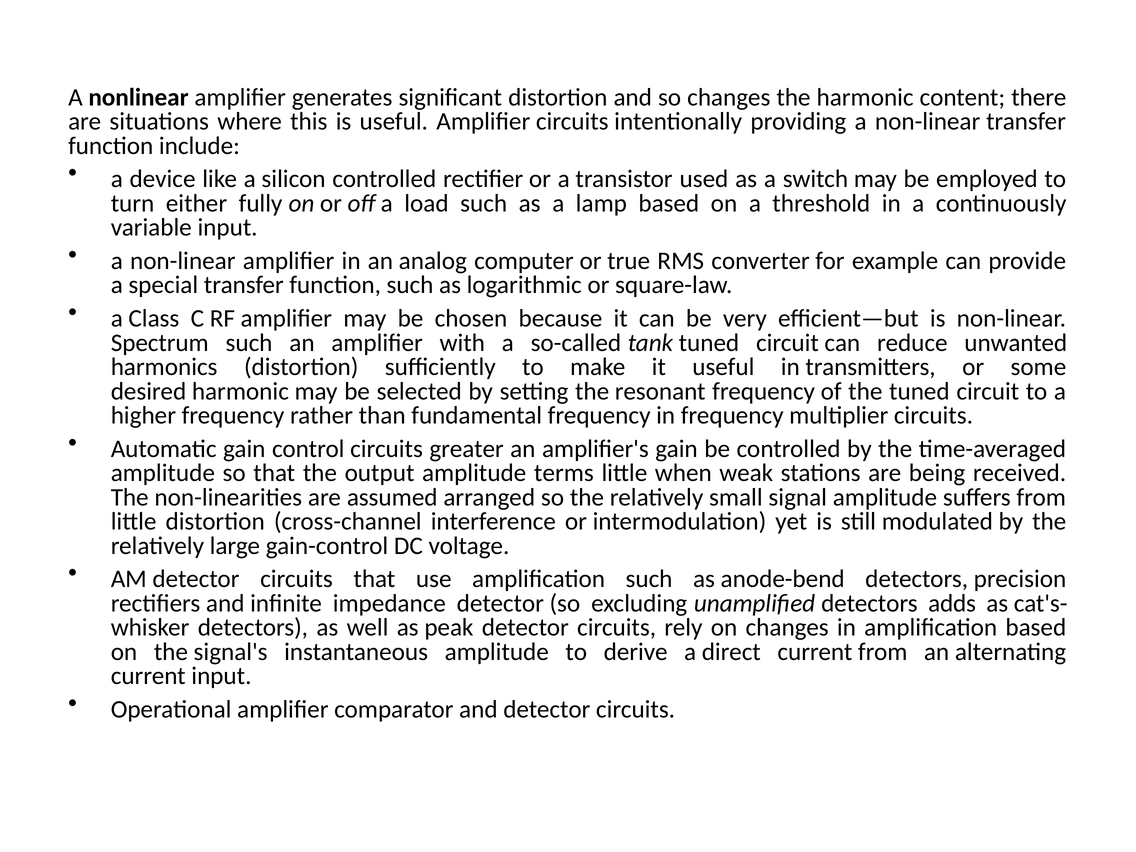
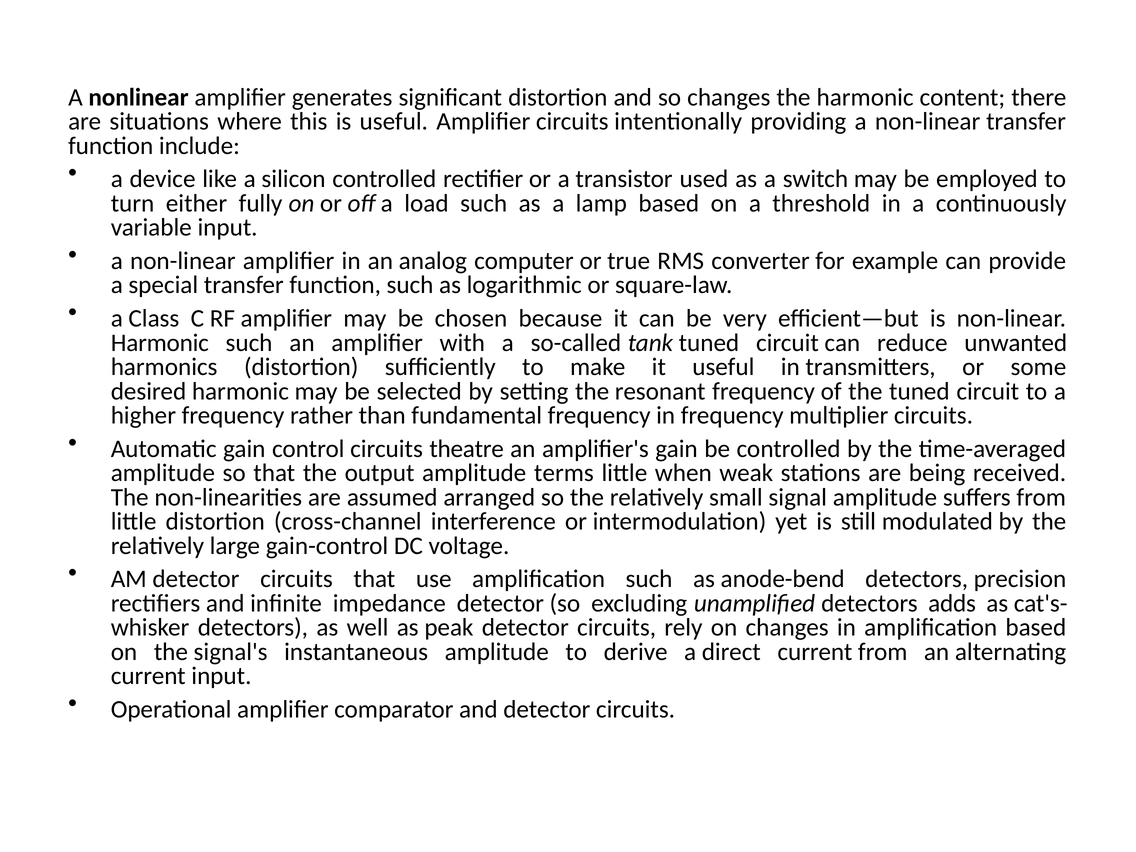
Spectrum at (160, 343): Spectrum -> Harmonic
greater: greater -> theatre
